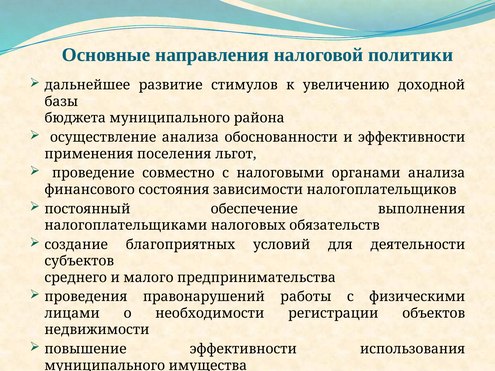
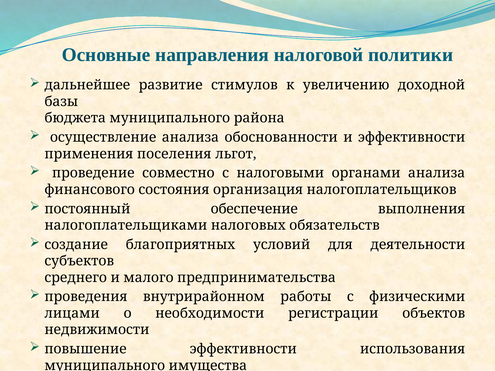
зависимости: зависимости -> организация
правонарушений: правонарушений -> внутрирайонном
